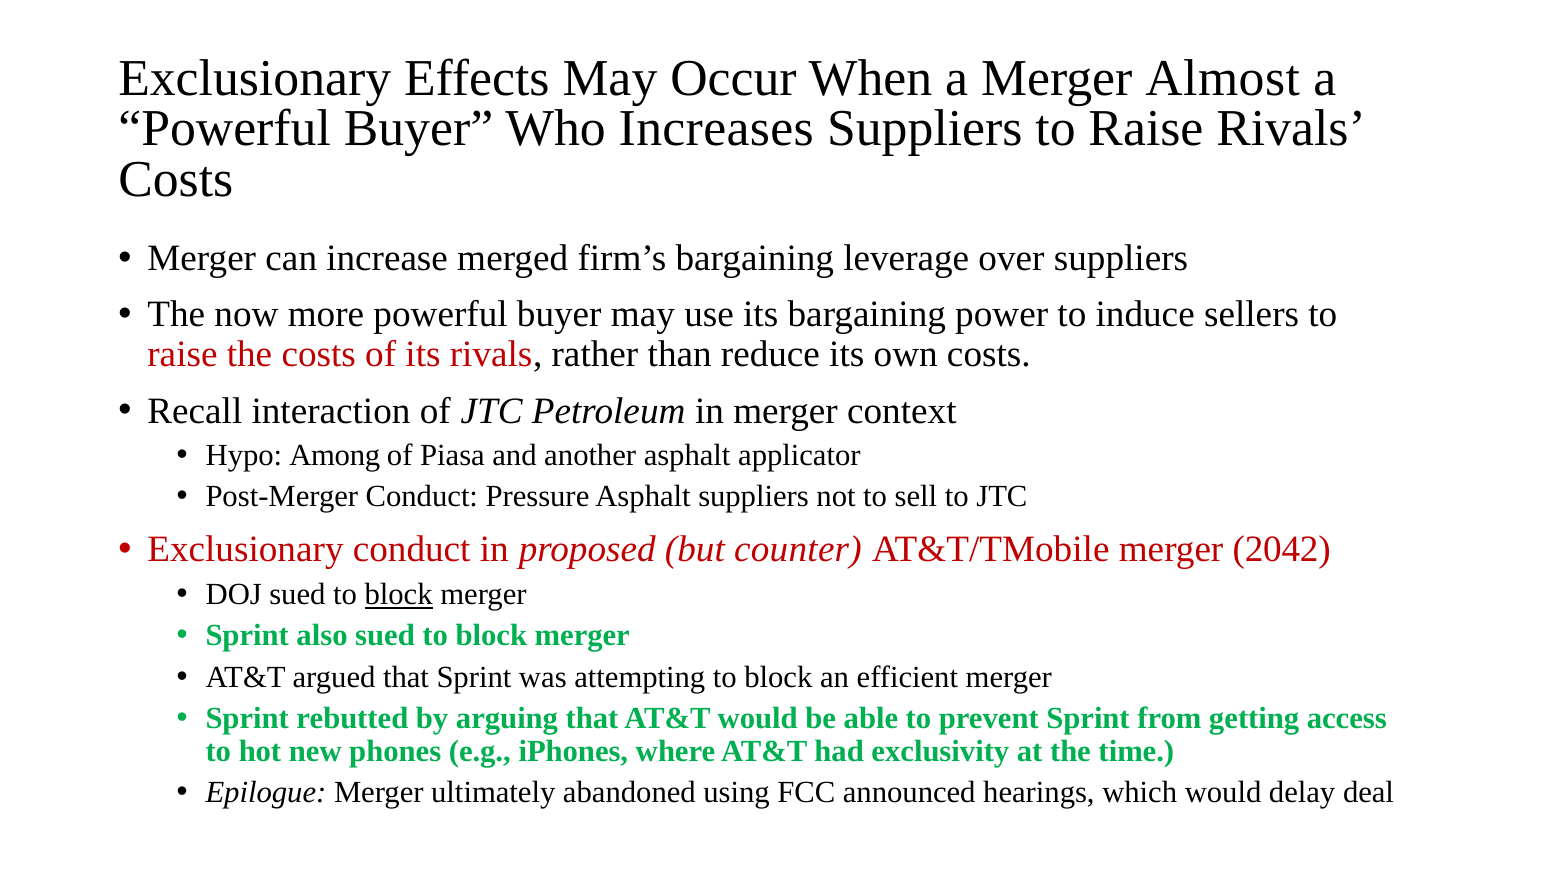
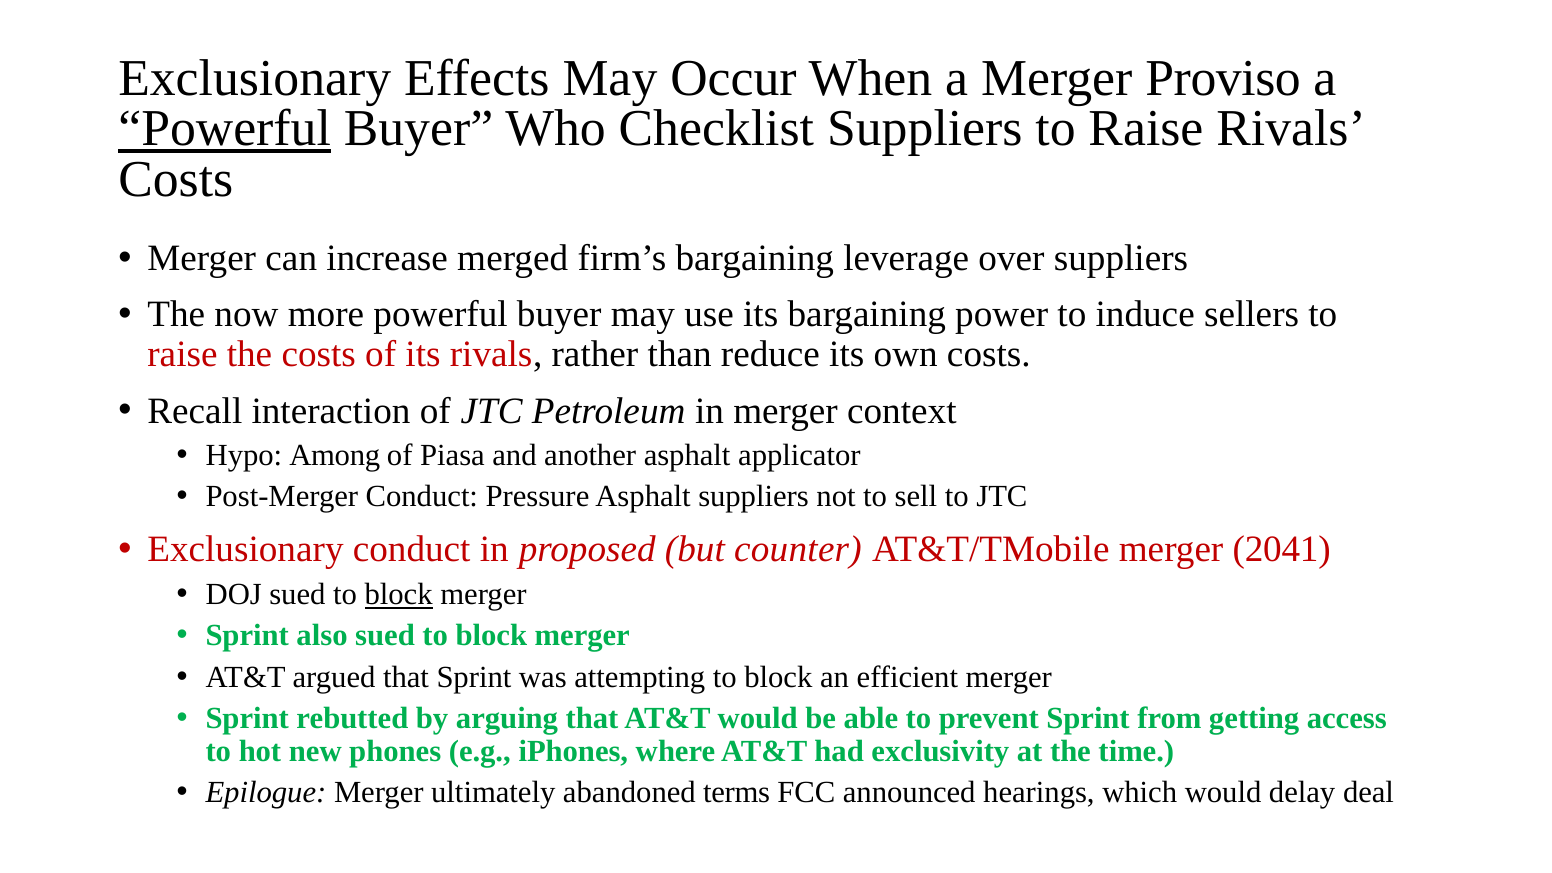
Almost: Almost -> Proviso
Powerful at (225, 129) underline: none -> present
Increases: Increases -> Checklist
2042: 2042 -> 2041
using: using -> terms
